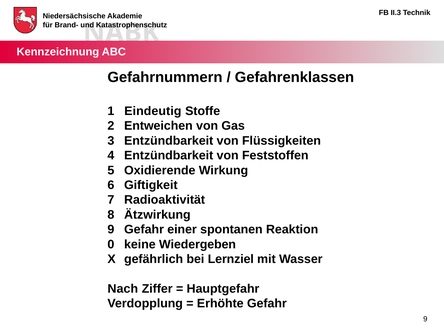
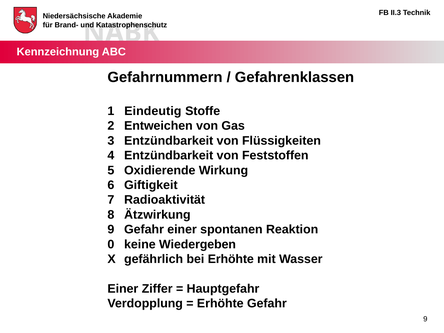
bei Lernziel: Lernziel -> Erhöhte
Nach at (123, 289): Nach -> Einer
